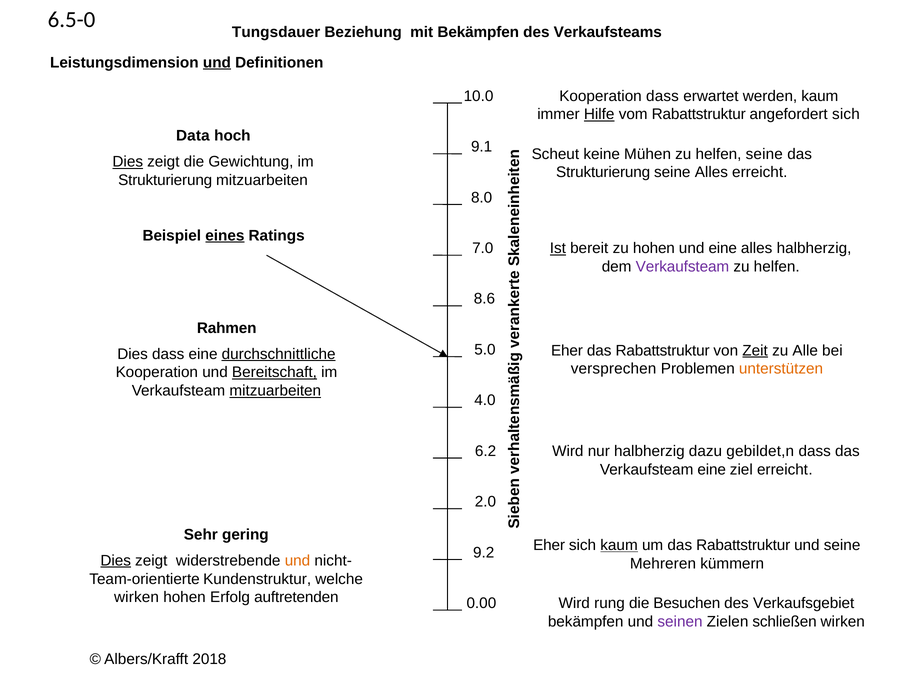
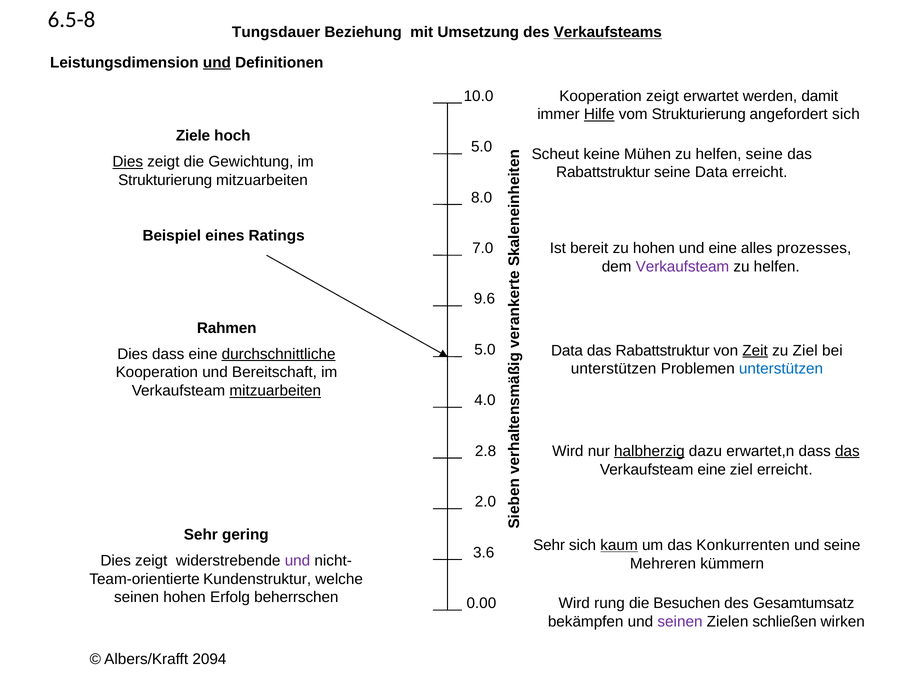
6.5-0: 6.5-0 -> 6.5-8
mit Bekämpfen: Bekämpfen -> Umsetzung
Verkaufsteams underline: none -> present
Kooperation dass: dass -> zeigt
werden kaum: kaum -> damit
vom Rabattstruktur: Rabattstruktur -> Strukturierung
Data: Data -> Ziele
9.1 at (482, 147): 9.1 -> 5.0
Strukturierung at (603, 172): Strukturierung -> Rabattstruktur
seine Alles: Alles -> Data
eines underline: present -> none
Ist underline: present -> none
alles halbherzig: halbherzig -> prozesses
8.6: 8.6 -> 9.6
Eher at (567, 350): Eher -> Data
zu Alle: Alle -> Ziel
versprechen at (614, 368): versprechen -> unterstützen
unterstützen at (781, 368) colour: orange -> blue
Bereitschaft underline: present -> none
6.2: 6.2 -> 2.8
halbherzig at (649, 451) underline: none -> present
gebildet,n: gebildet,n -> erwartet,n
das at (847, 451) underline: none -> present
Eher at (549, 545): Eher -> Sehr
um das Rabattstruktur: Rabattstruktur -> Konkurrenten
9.2: 9.2 -> 3.6
Dies at (116, 560) underline: present -> none
und at (298, 560) colour: orange -> purple
wirken at (137, 597): wirken -> seinen
auftretenden: auftretenden -> beherrschen
Verkaufsgebiet: Verkaufsgebiet -> Gesamtumsatz
2018: 2018 -> 2094
